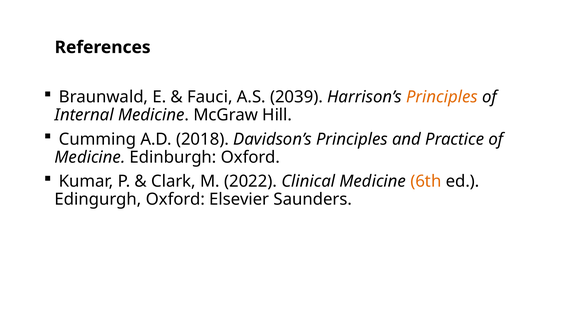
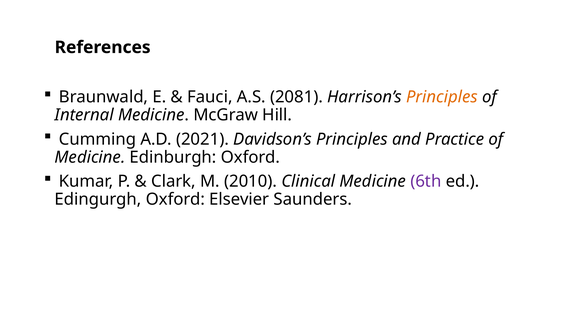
2039: 2039 -> 2081
2018: 2018 -> 2021
2022: 2022 -> 2010
6th colour: orange -> purple
